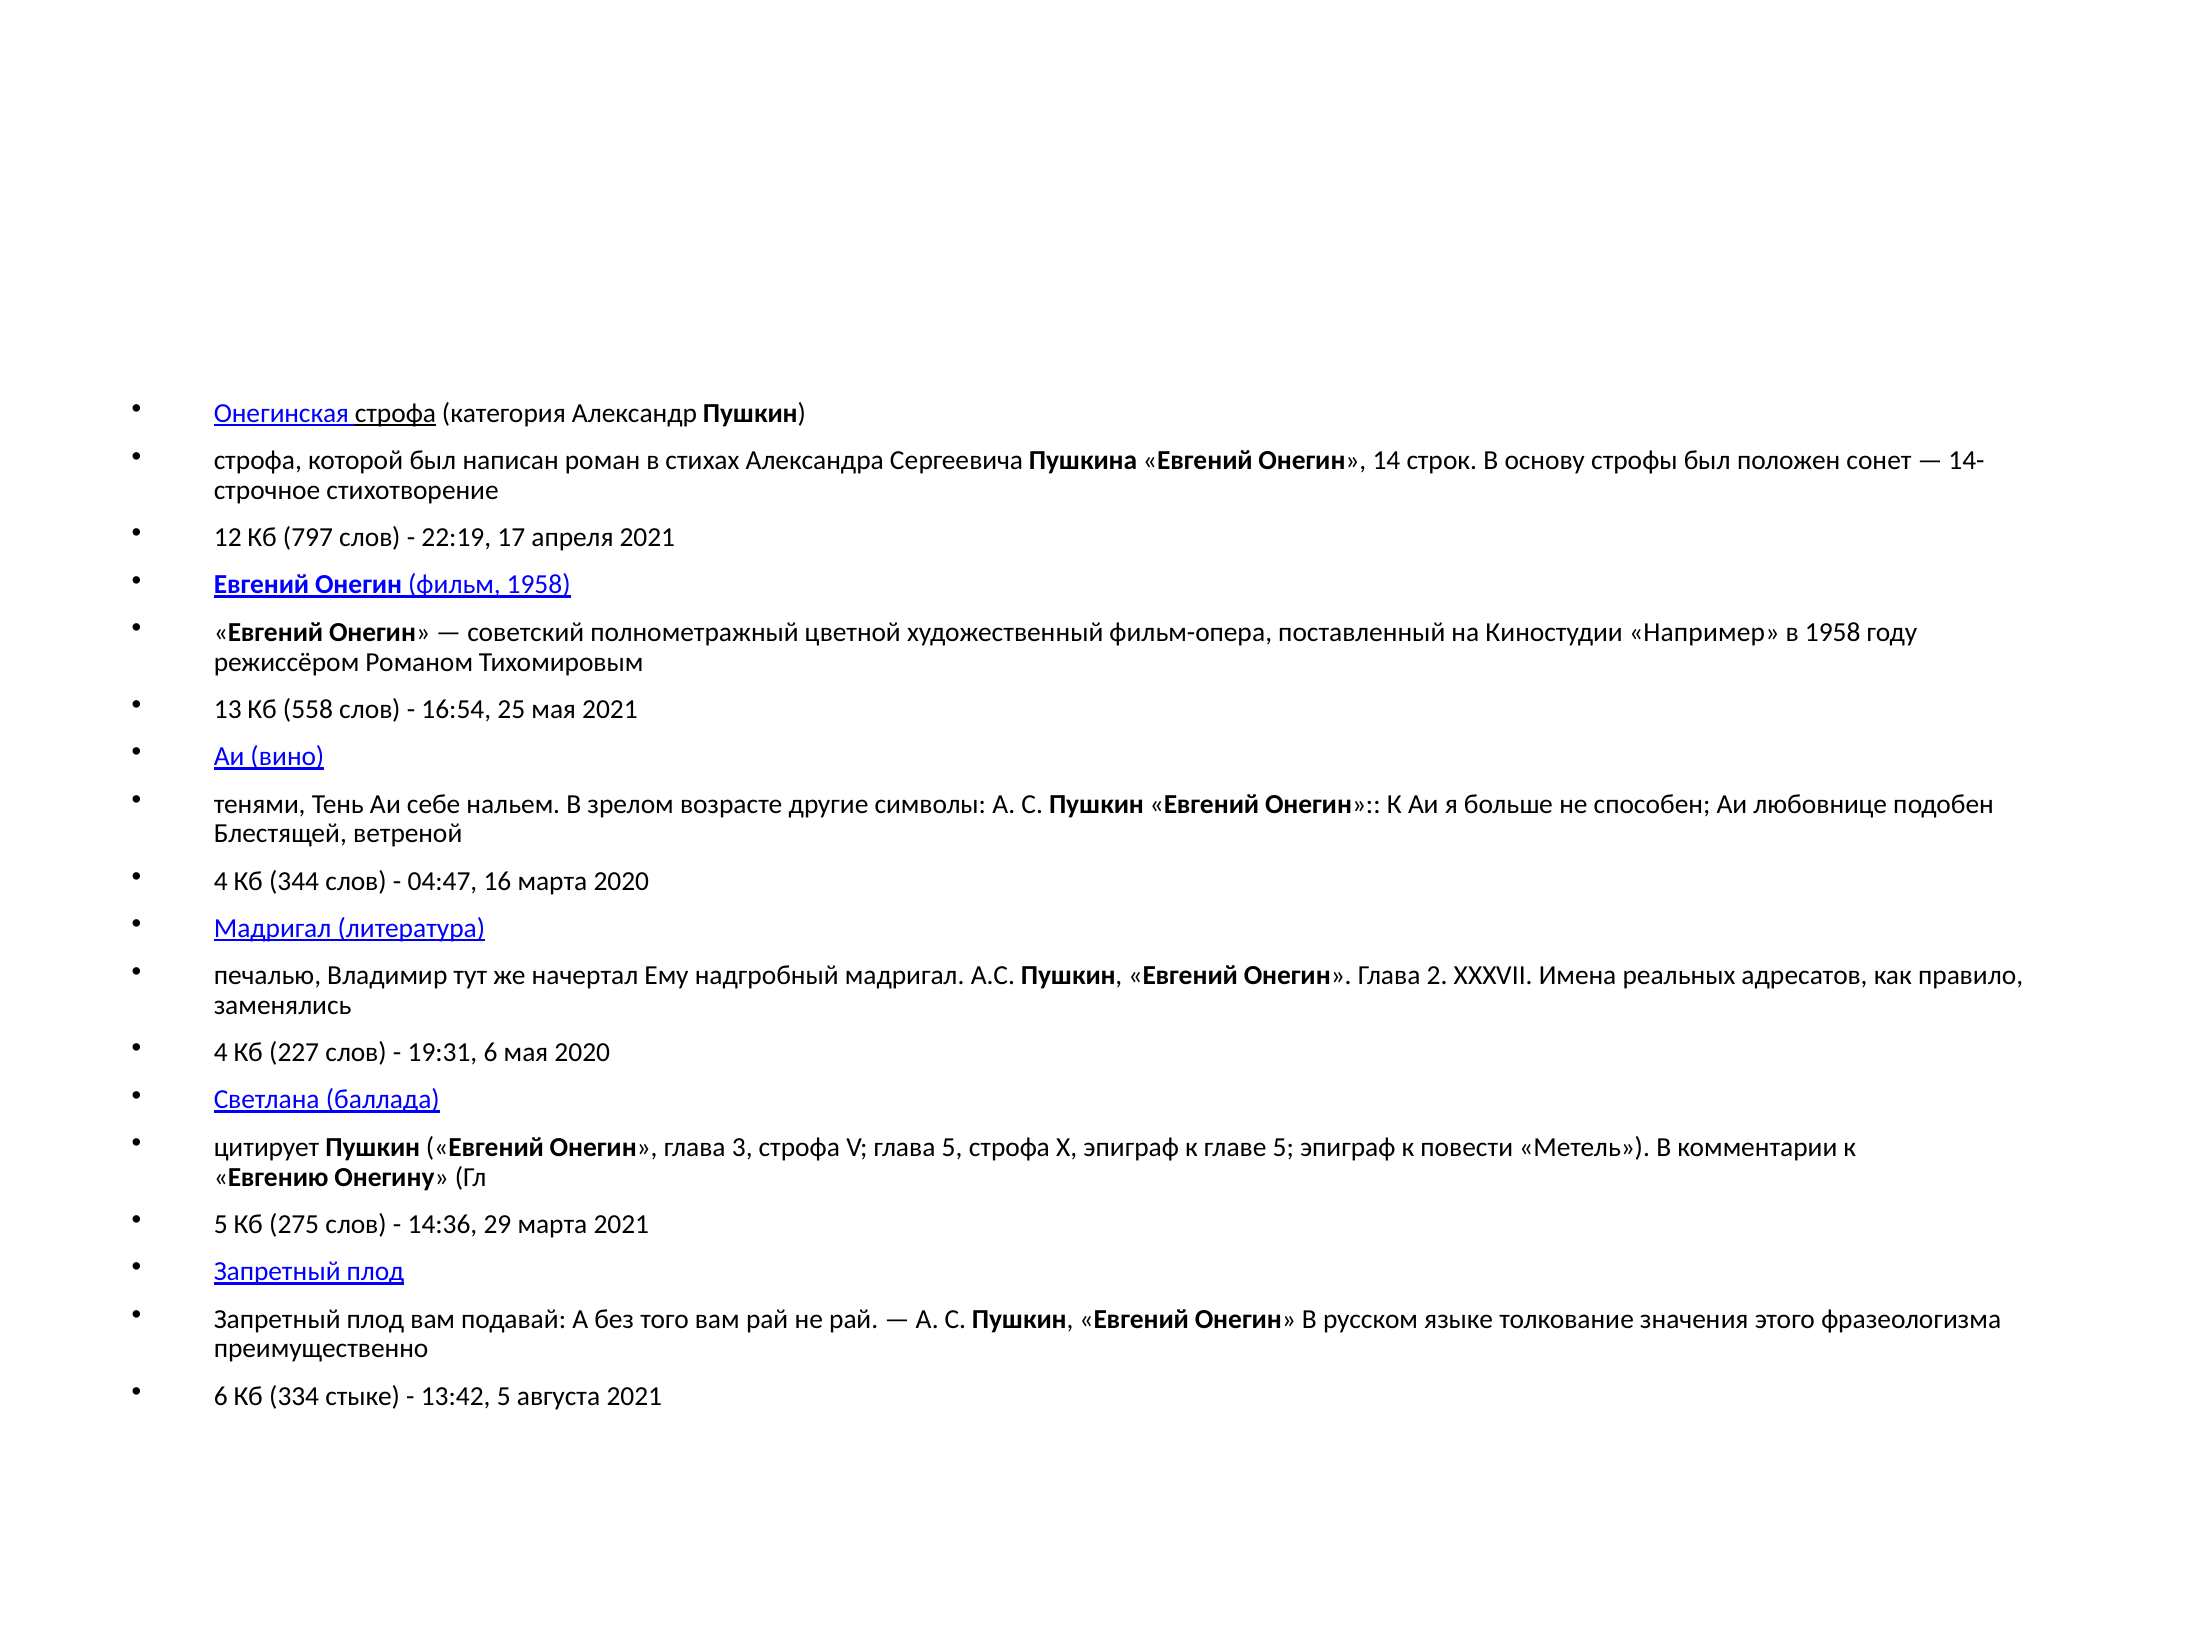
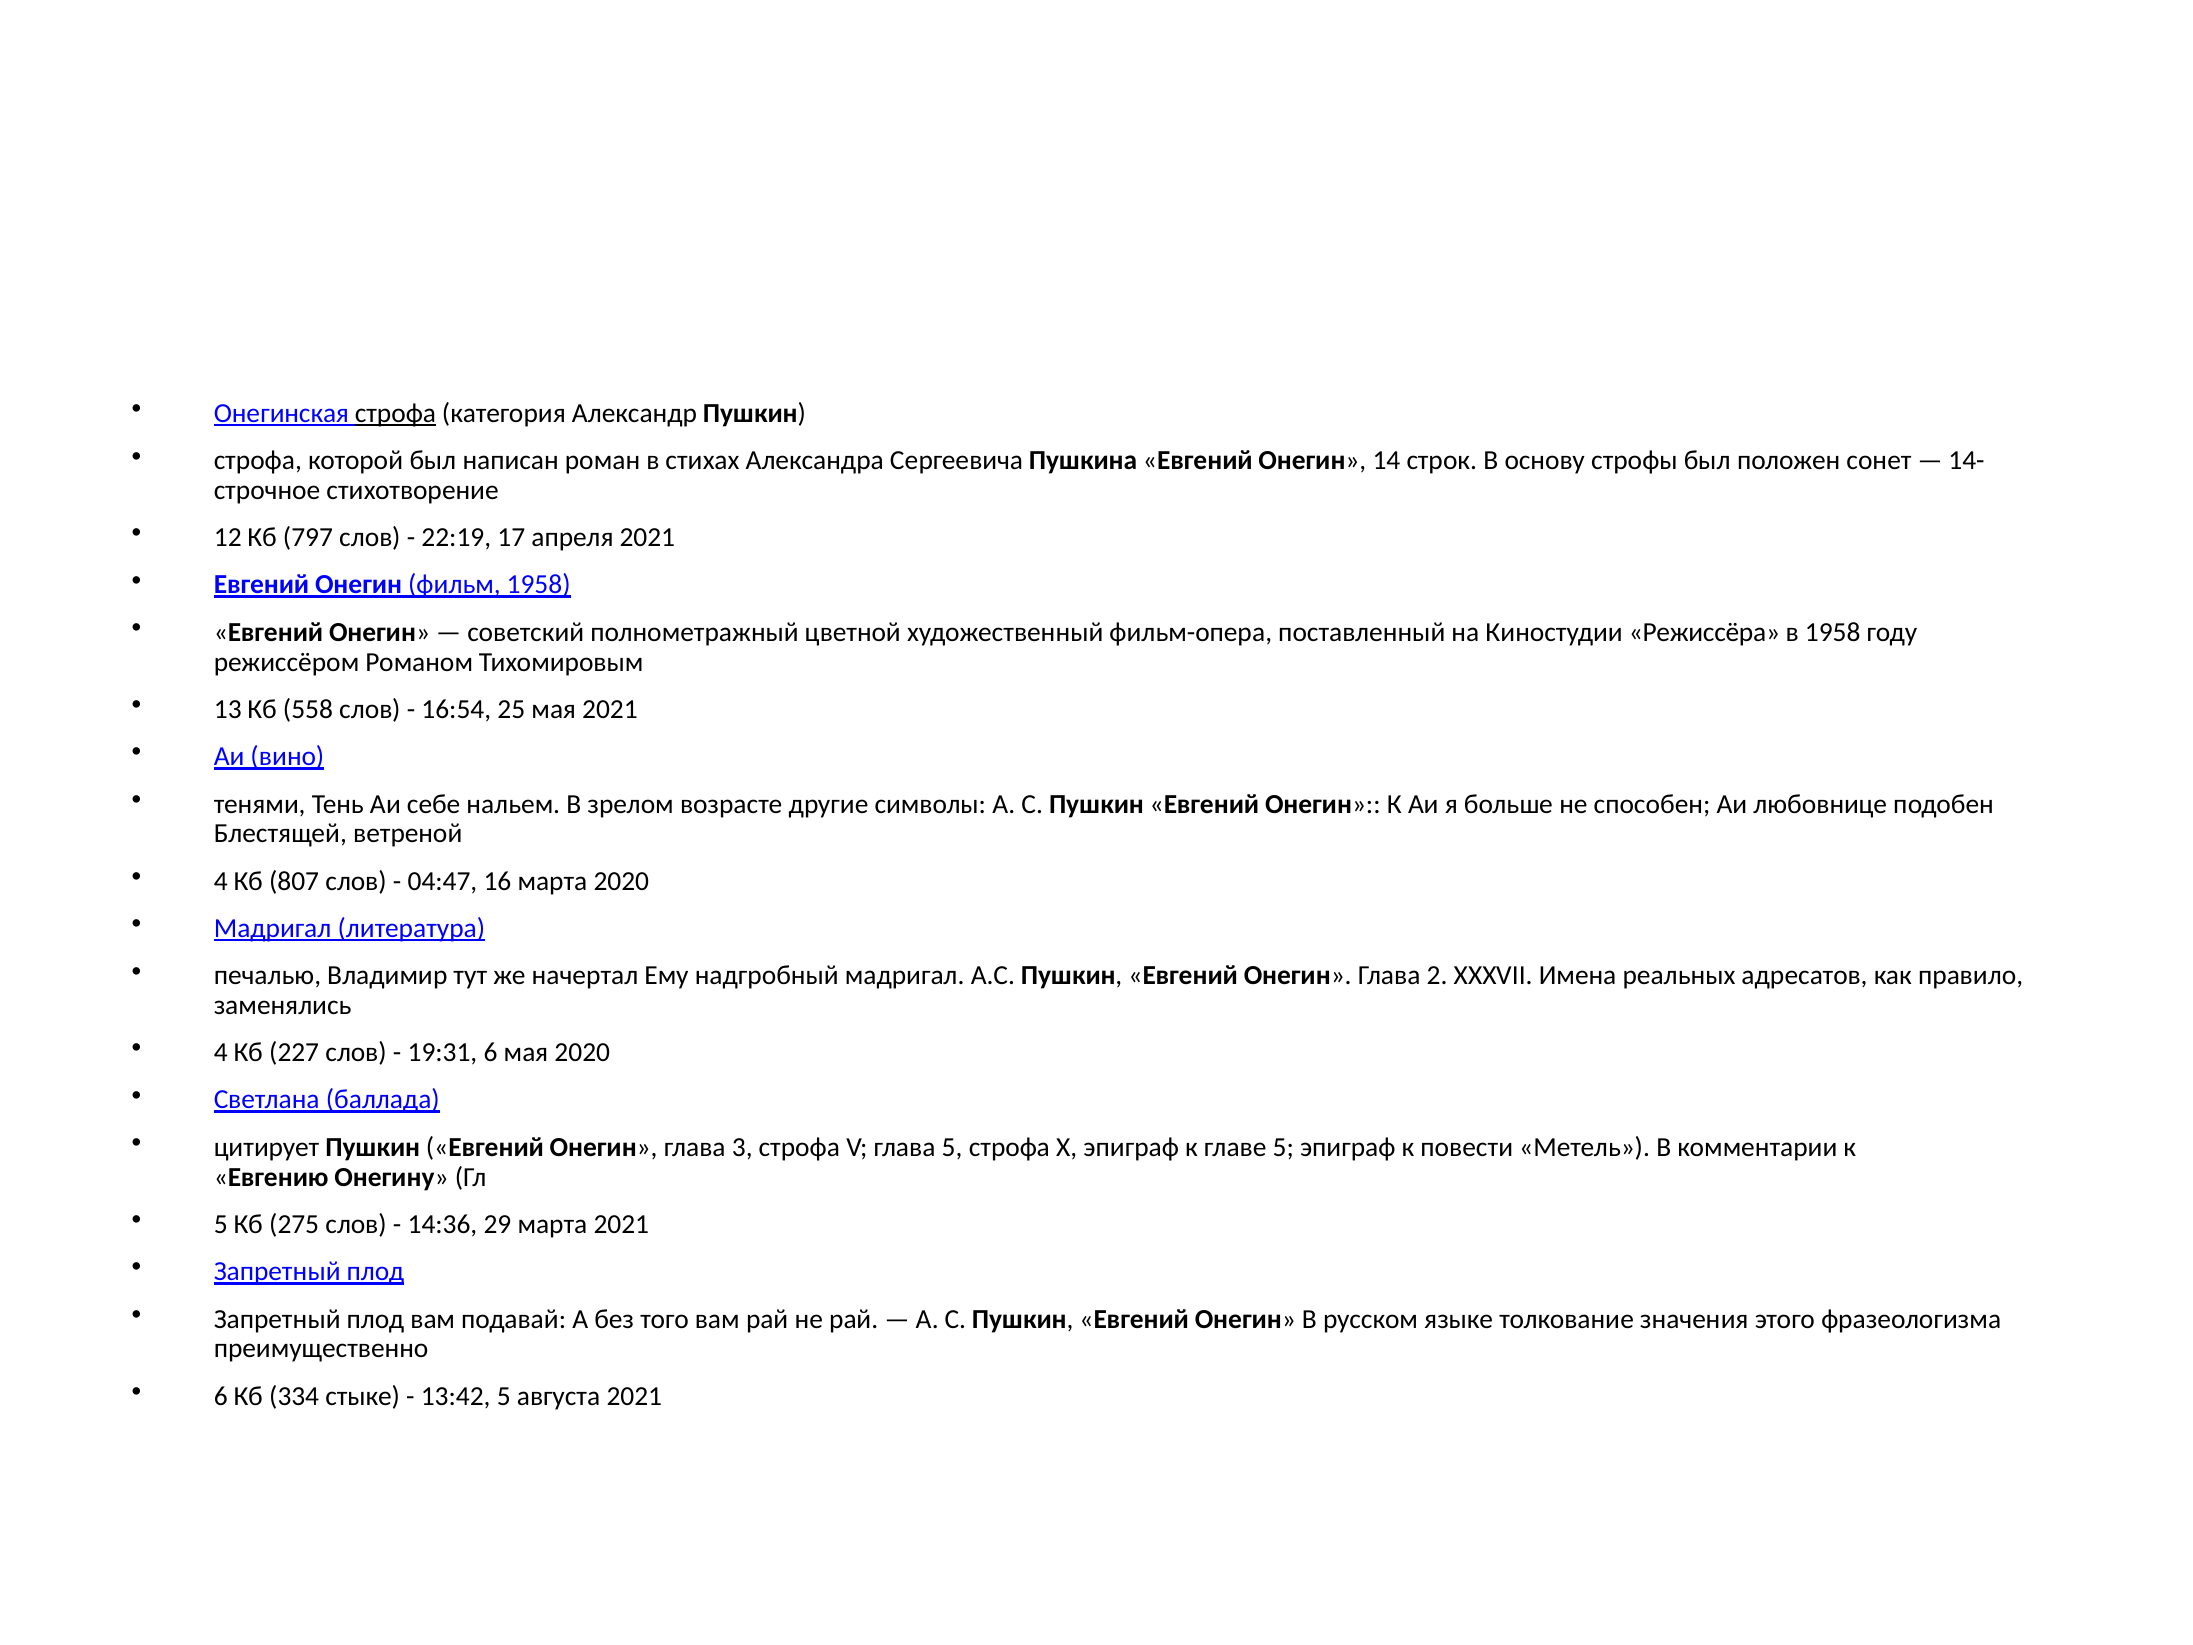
Например: Например -> Режиссёра
344: 344 -> 807
